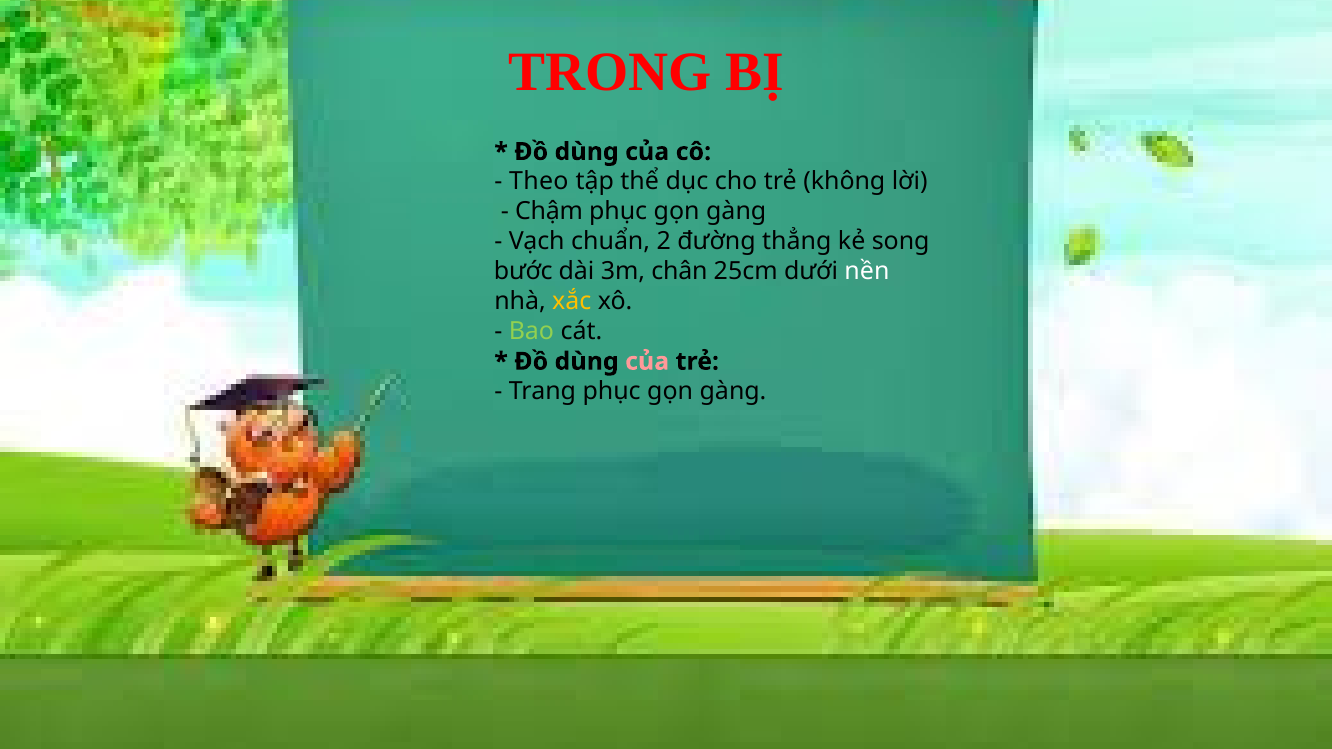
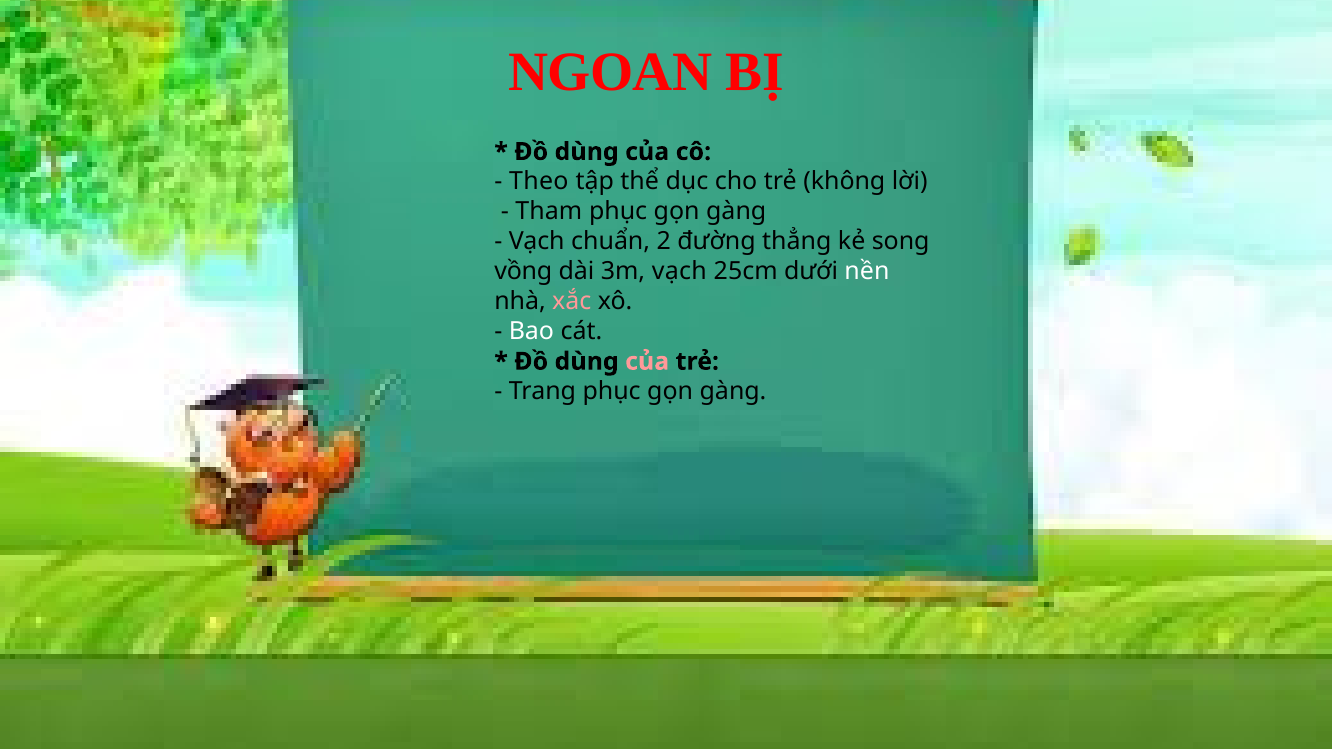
TRONG: TRONG -> NGOAN
Chậm: Chậm -> Tham
bước: bước -> vồng
3m chân: chân -> vạch
xắc colour: yellow -> pink
Bao colour: light green -> white
